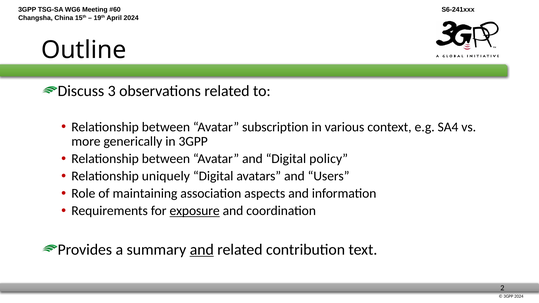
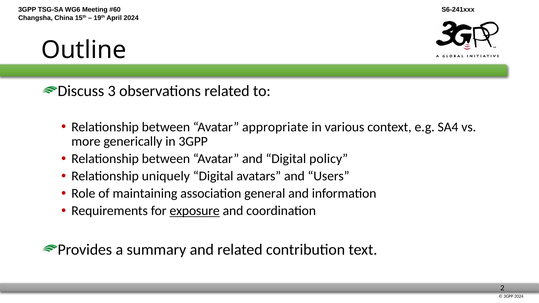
subscription: subscription -> appropriate
aspects: aspects -> general
and at (202, 250) underline: present -> none
